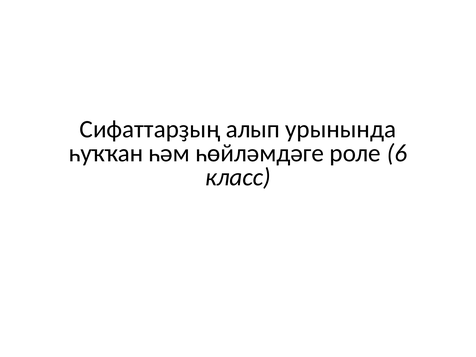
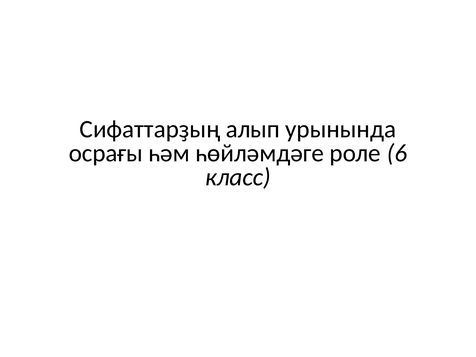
һуҡҡан: һуҡҡан -> осрағы
